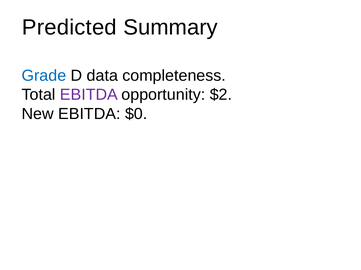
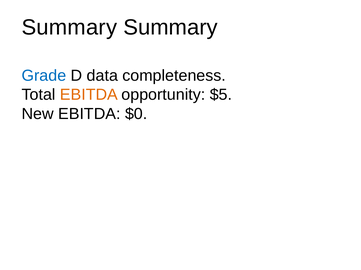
Predicted at (69, 27): Predicted -> Summary
EBITDA at (89, 95) colour: purple -> orange
$2: $2 -> $5
